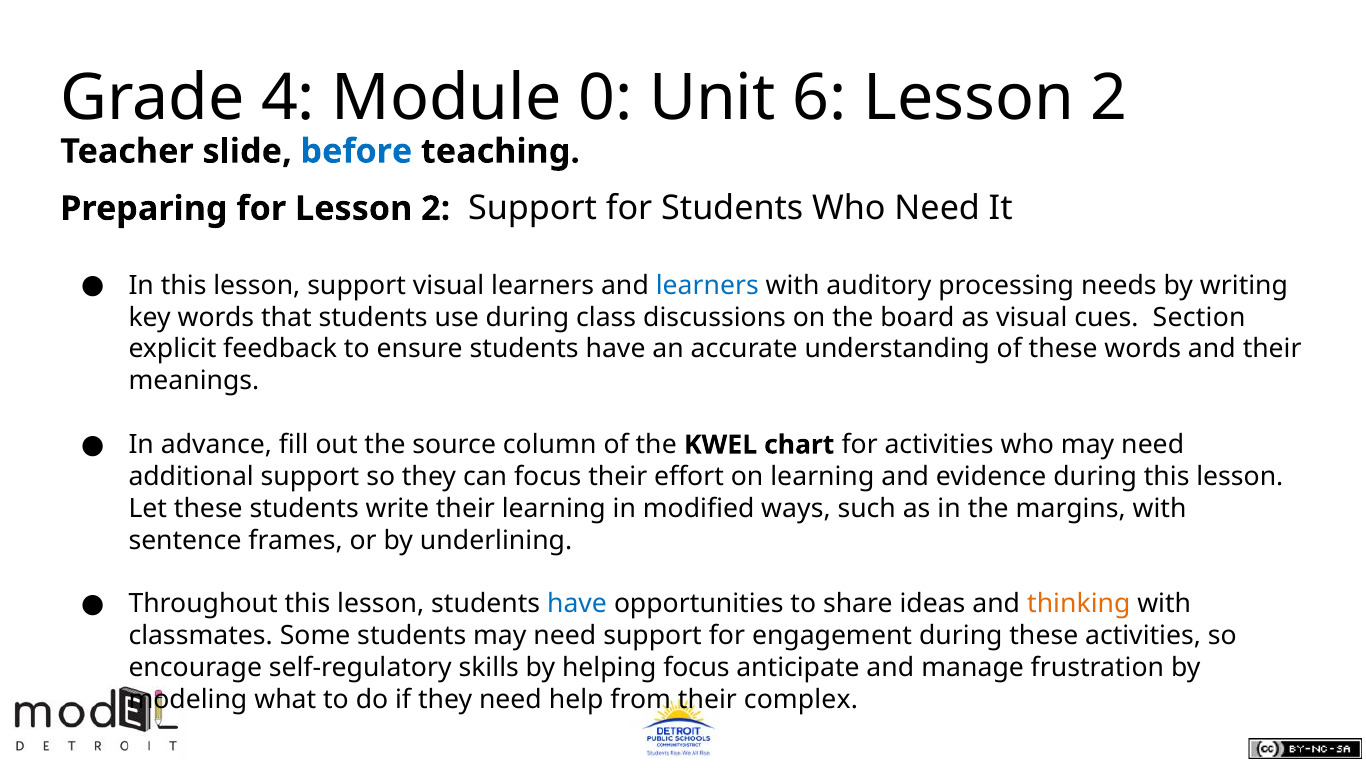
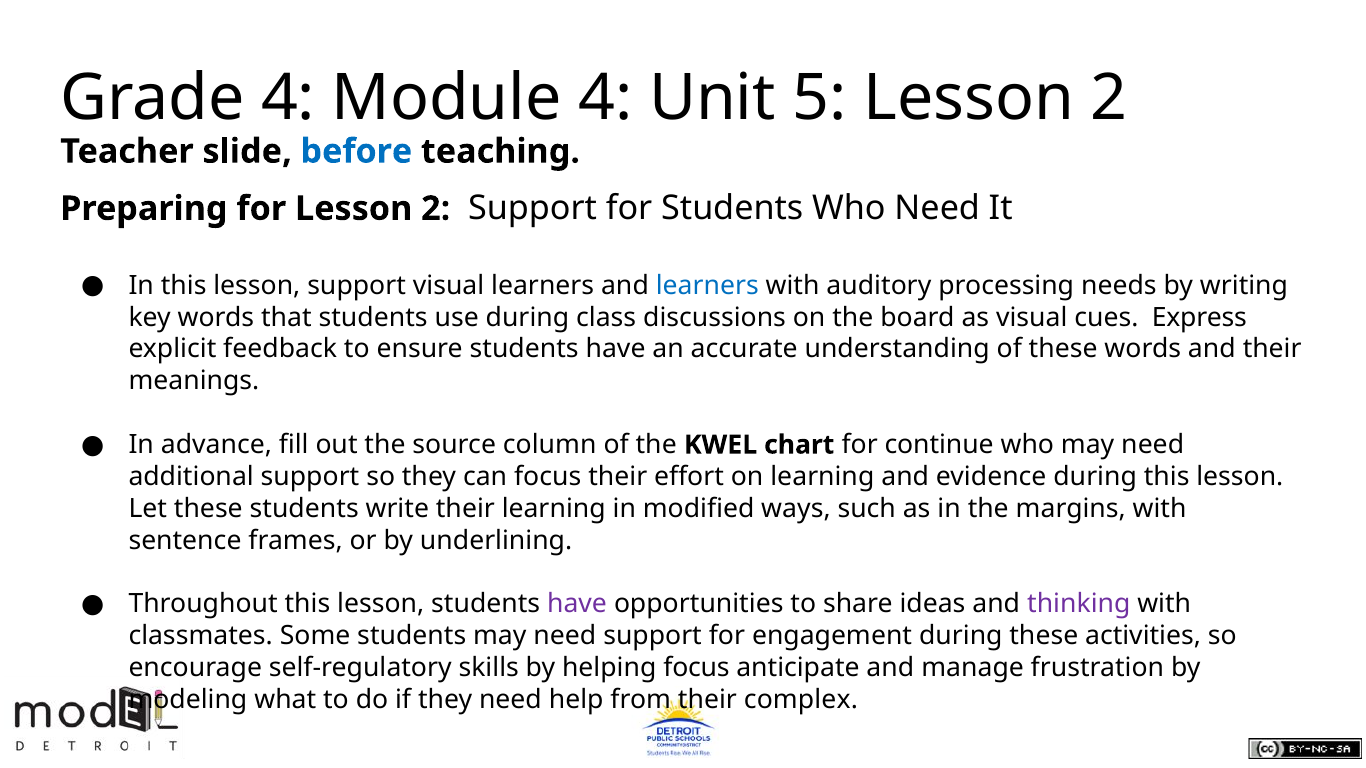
Module 0: 0 -> 4
6: 6 -> 5
Section: Section -> Express
for activities: activities -> continue
have at (577, 604) colour: blue -> purple
thinking colour: orange -> purple
